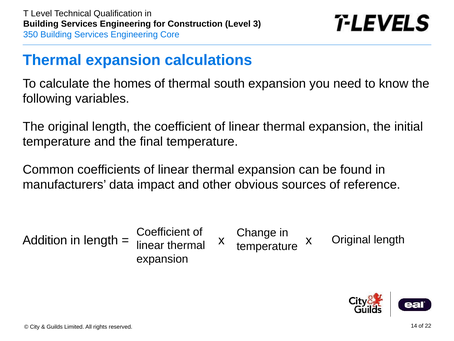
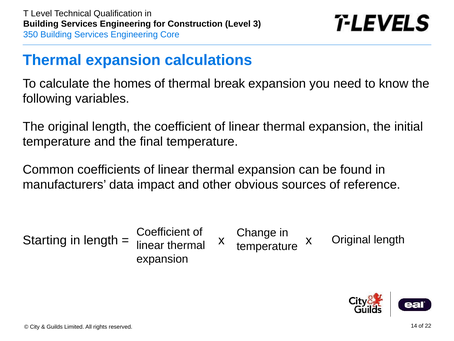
south: south -> break
Addition: Addition -> Starting
